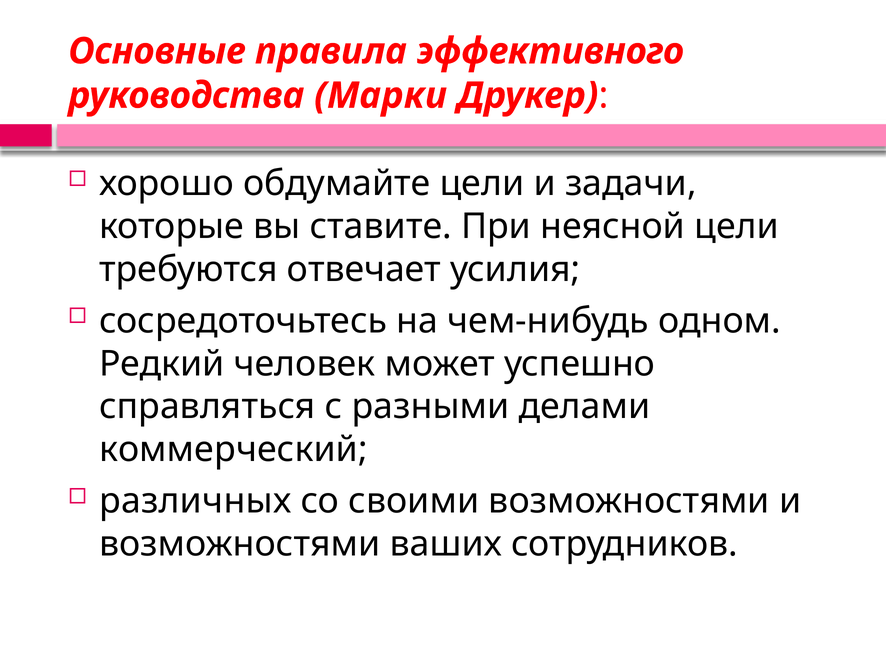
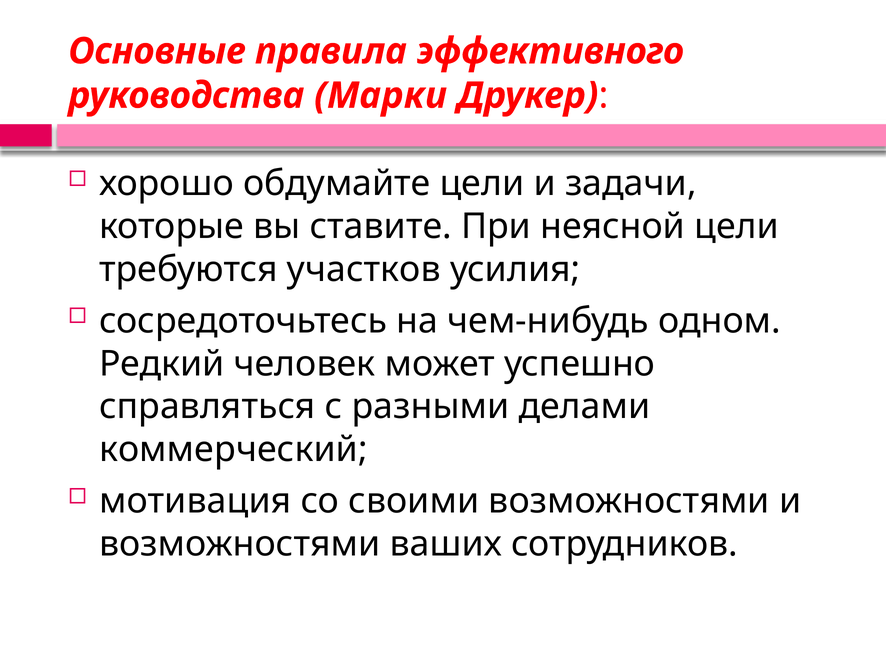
отвечает: отвечает -> участков
различных: различных -> мотивация
